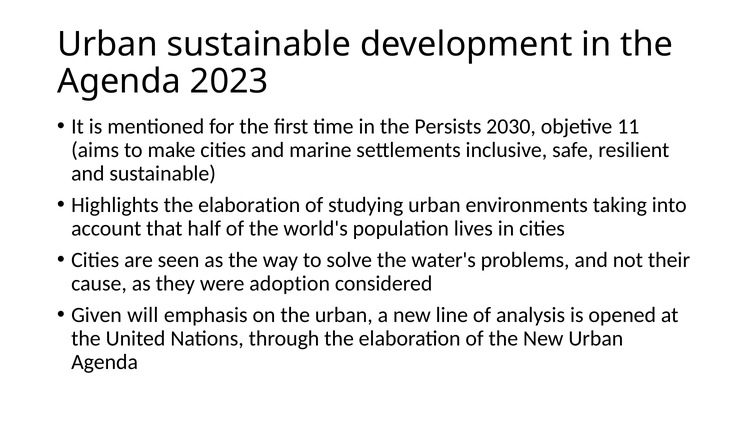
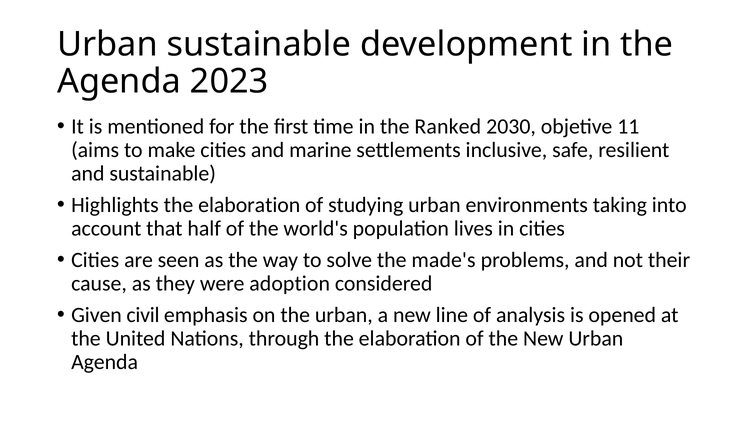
Persists: Persists -> Ranked
water's: water's -> made's
will: will -> civil
